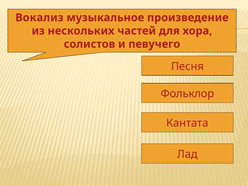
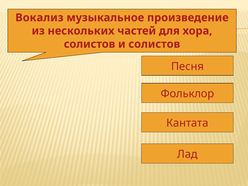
и певучего: певучего -> солистов
